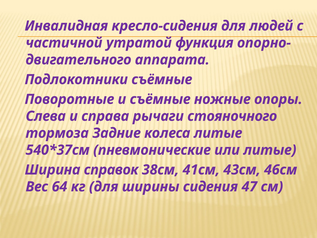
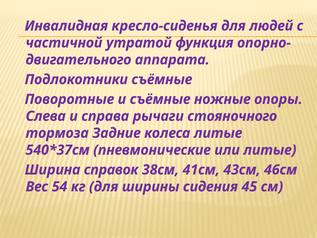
кресло-сидения: кресло-сидения -> кресло-сиденья
64: 64 -> 54
47: 47 -> 45
